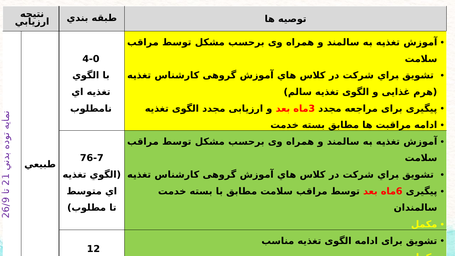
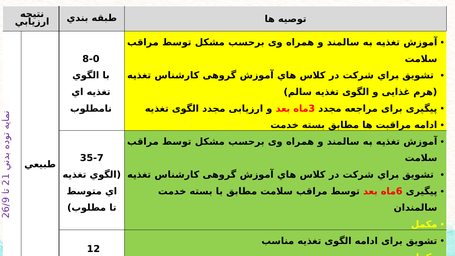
4-0: 4-0 -> 8-0
76-7: 76-7 -> 35-7
